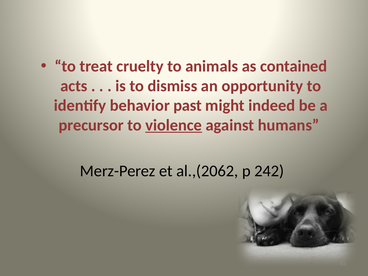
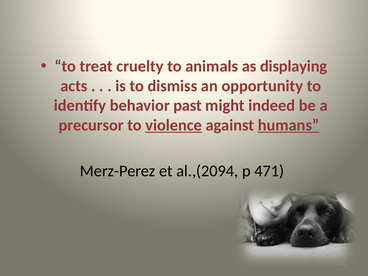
contained: contained -> displaying
humans underline: none -> present
al.,(2062: al.,(2062 -> al.,(2094
242: 242 -> 471
